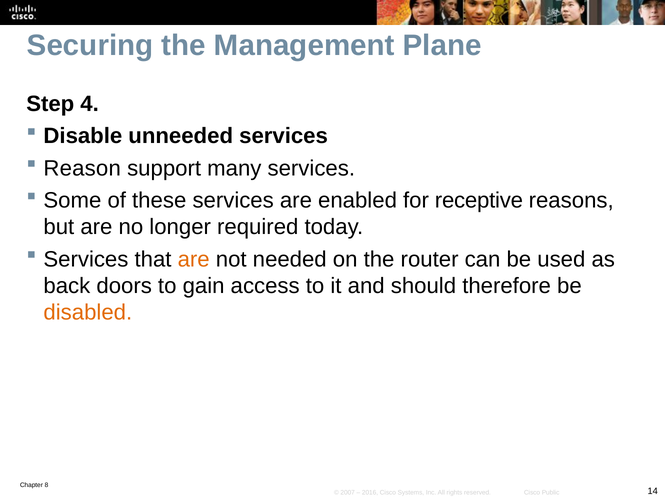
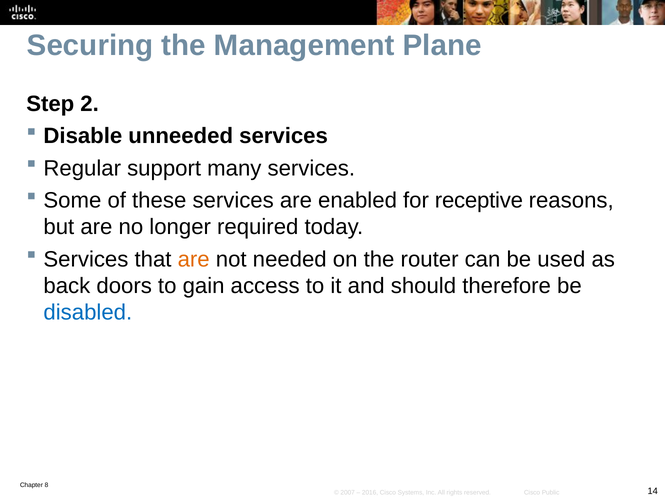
4: 4 -> 2
Reason: Reason -> Regular
disabled colour: orange -> blue
